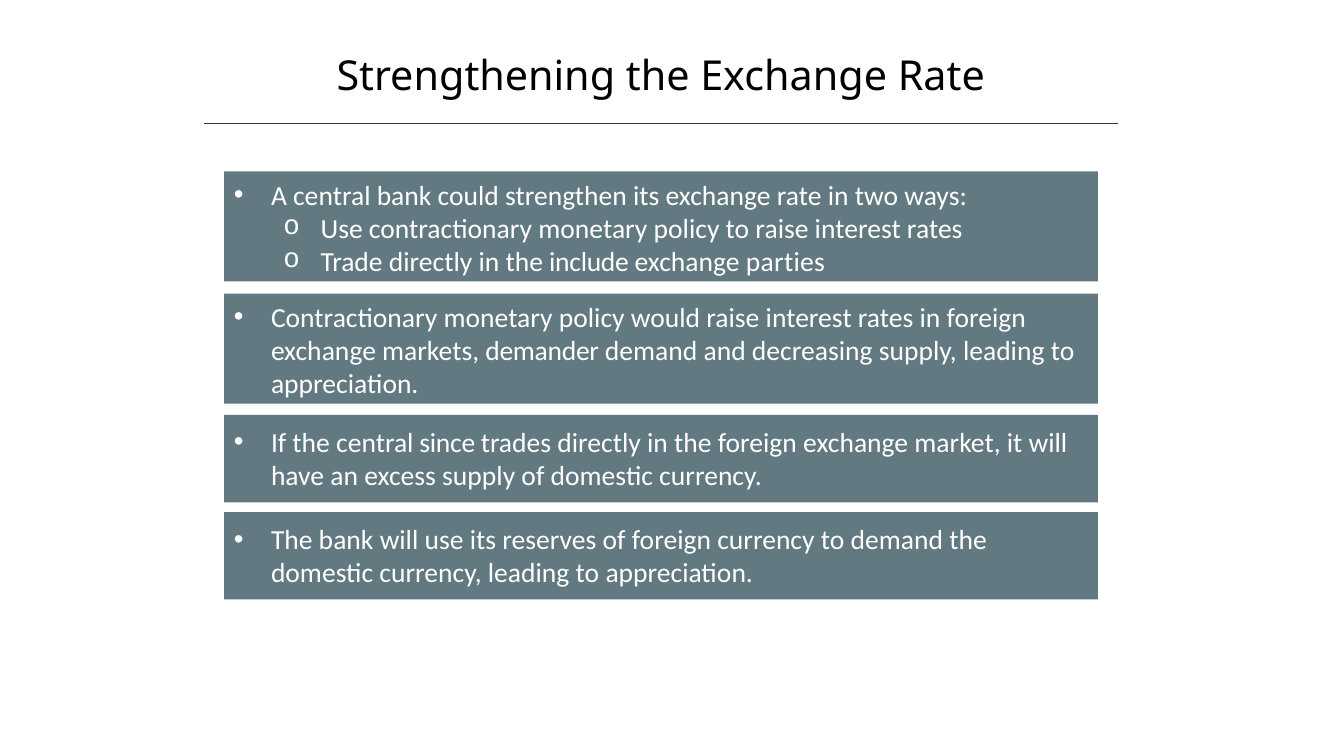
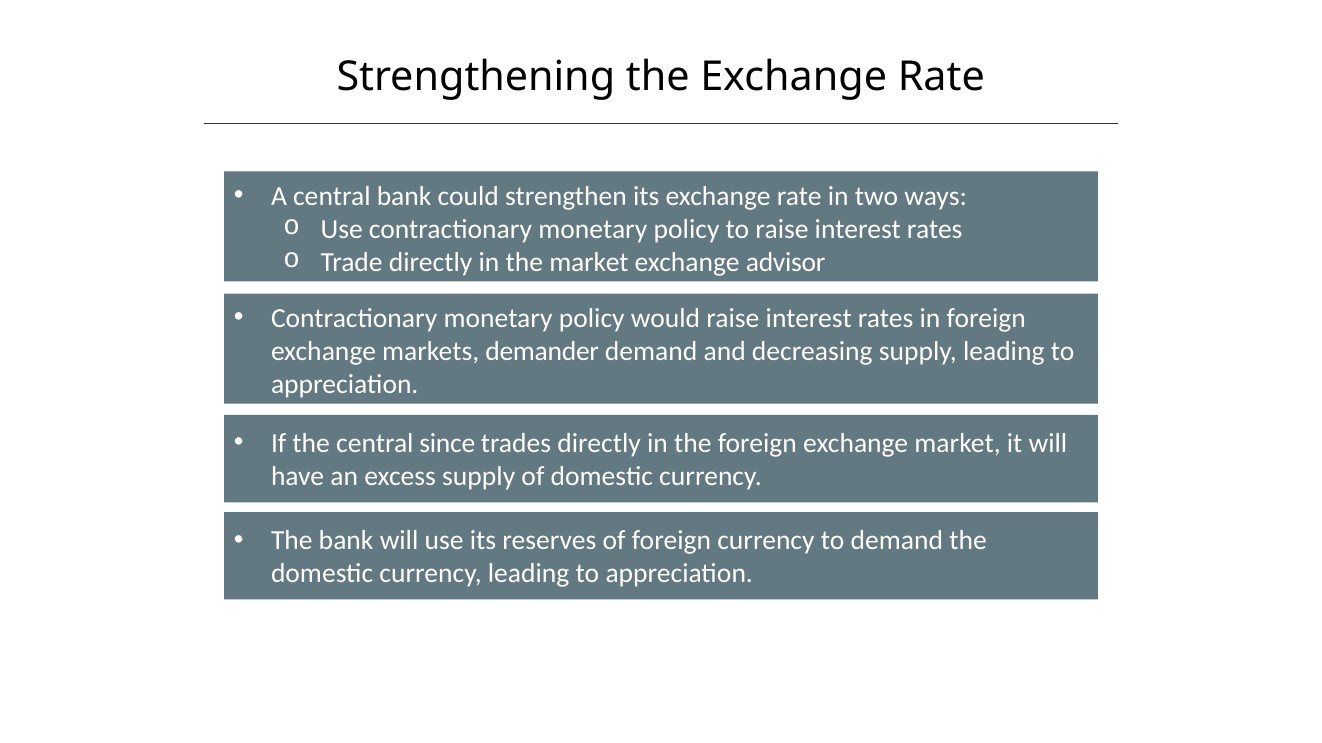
the include: include -> market
parties: parties -> advisor
